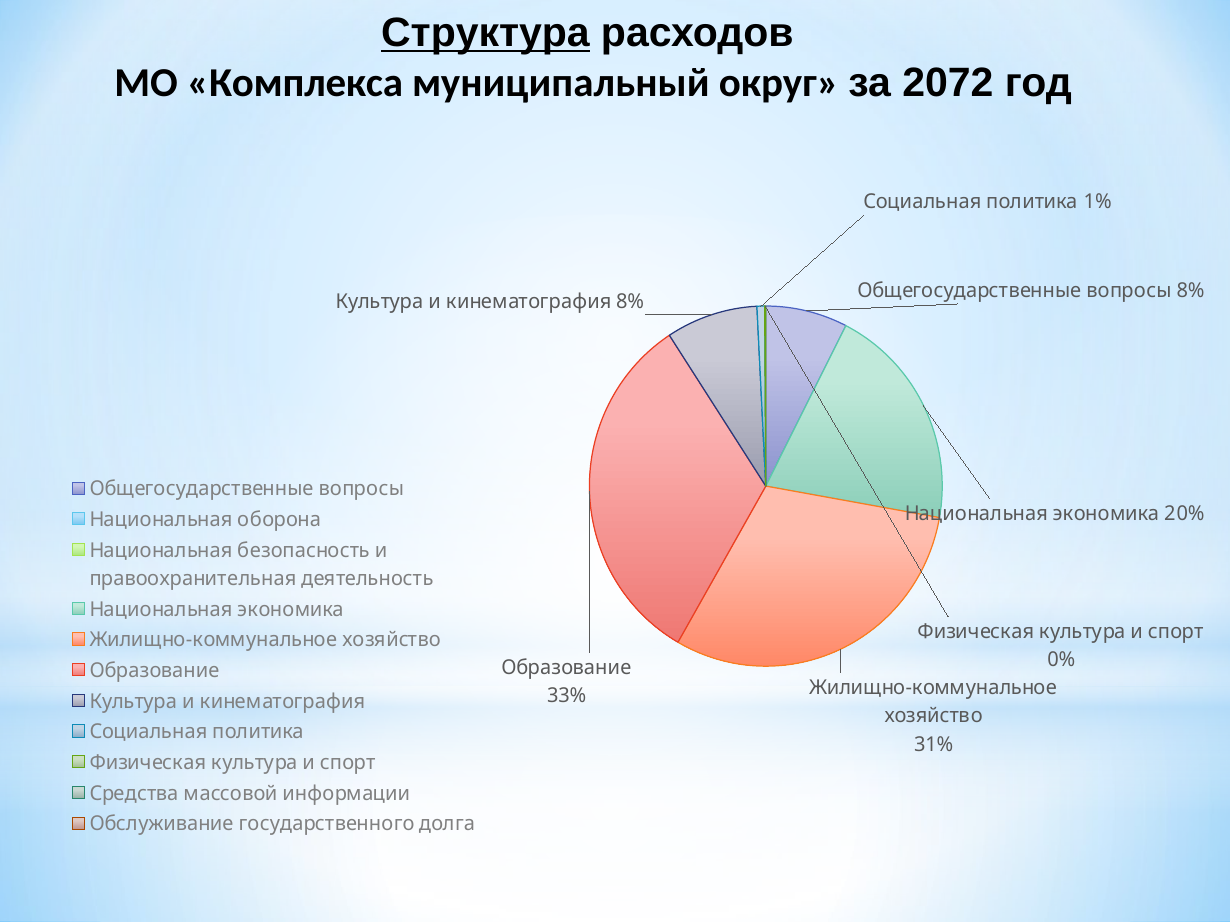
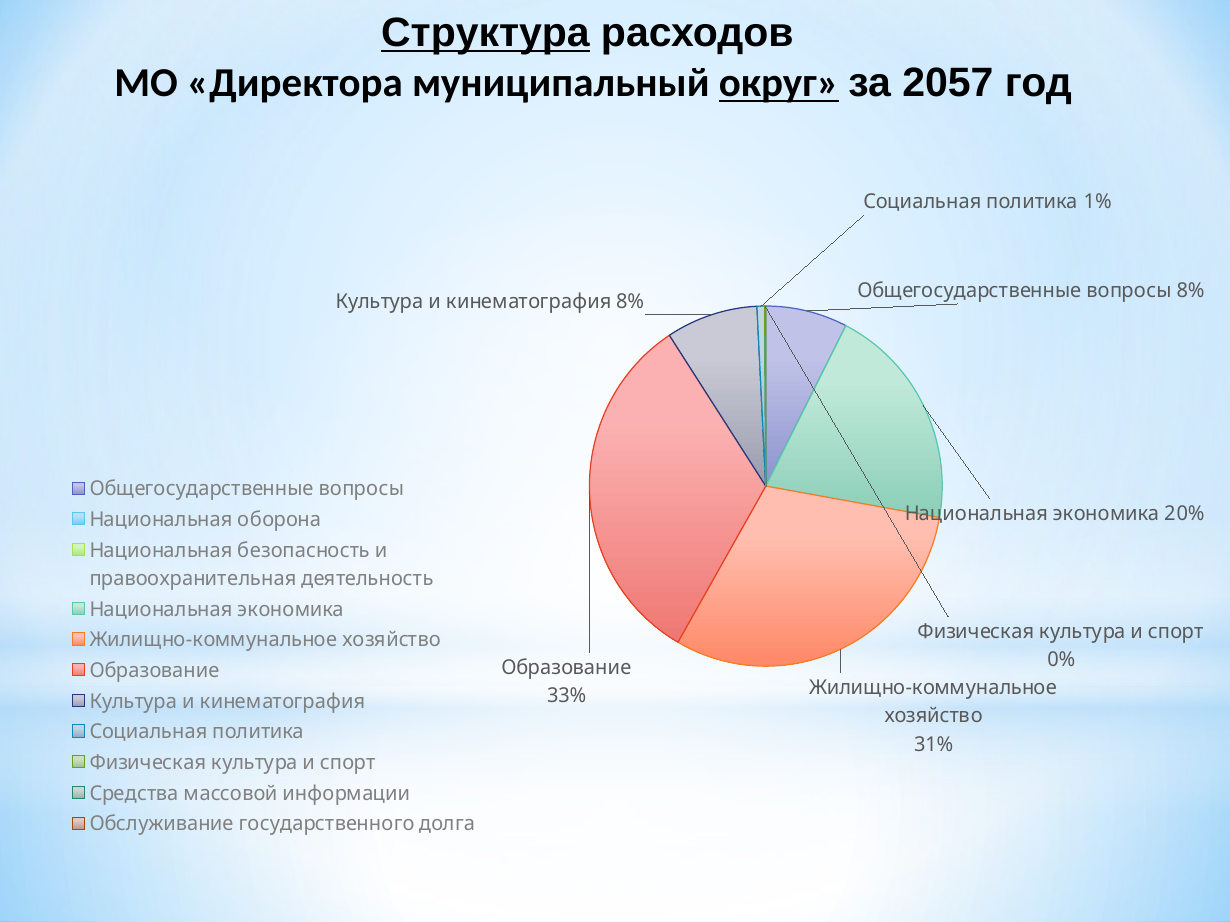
Комплекса: Комплекса -> Директора
округ underline: none -> present
2072: 2072 -> 2057
